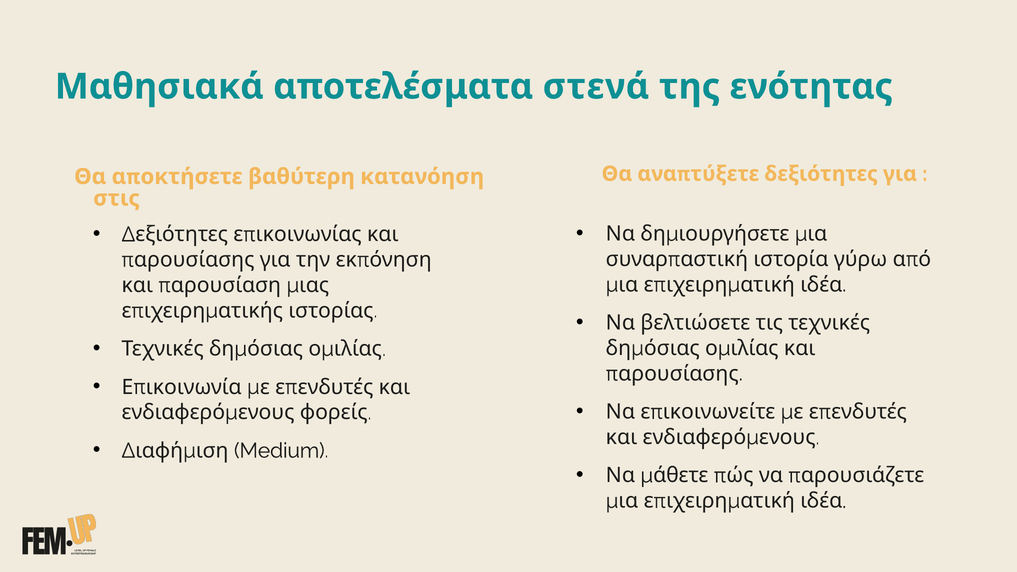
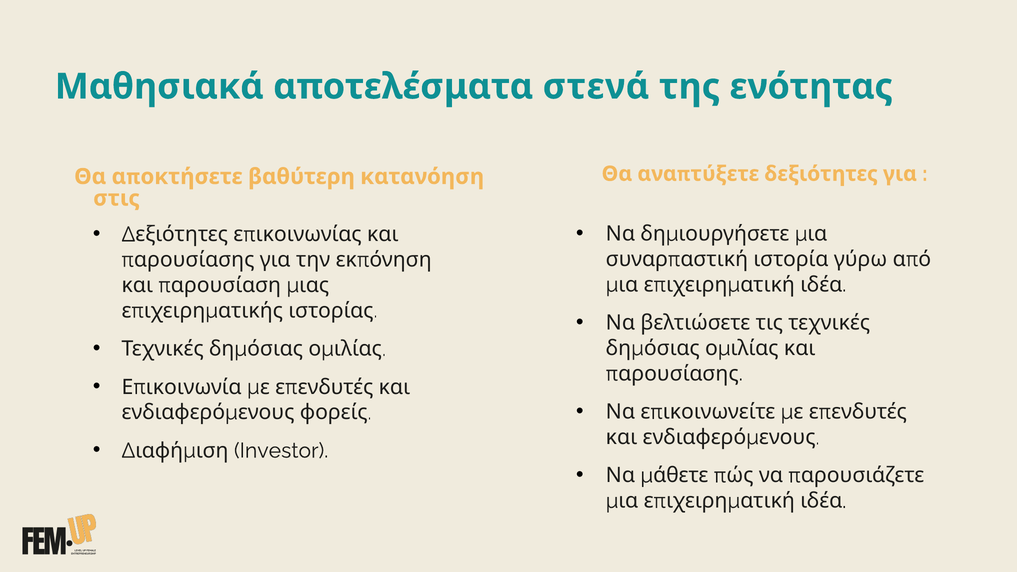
Medium: Medium -> Investor
